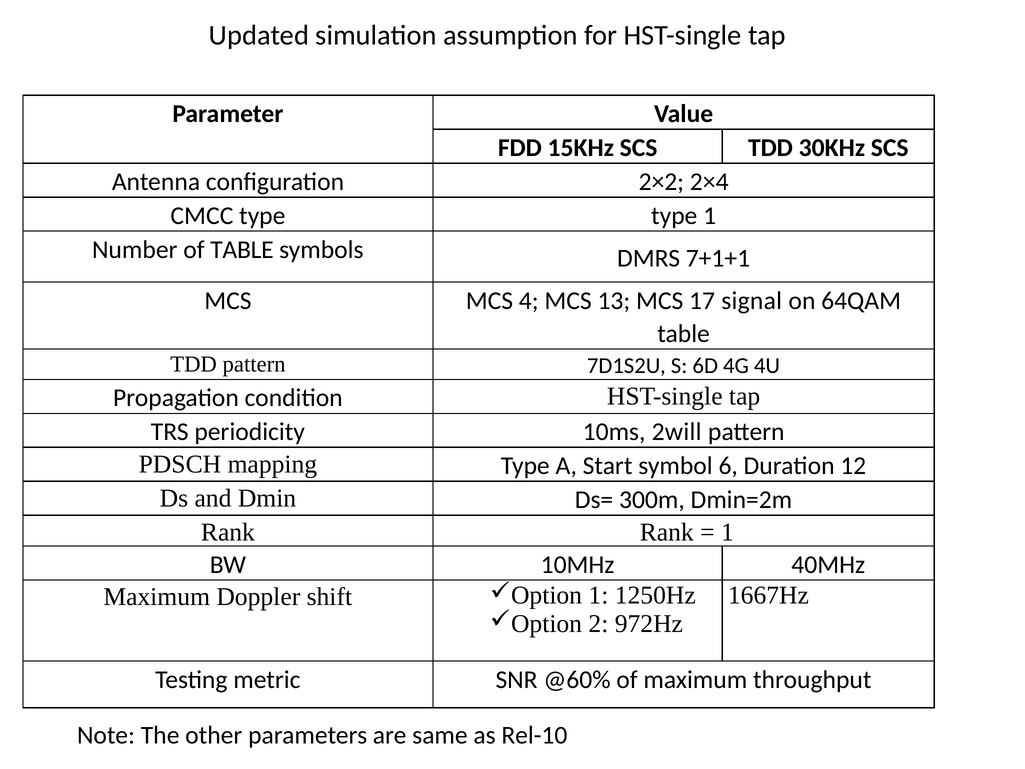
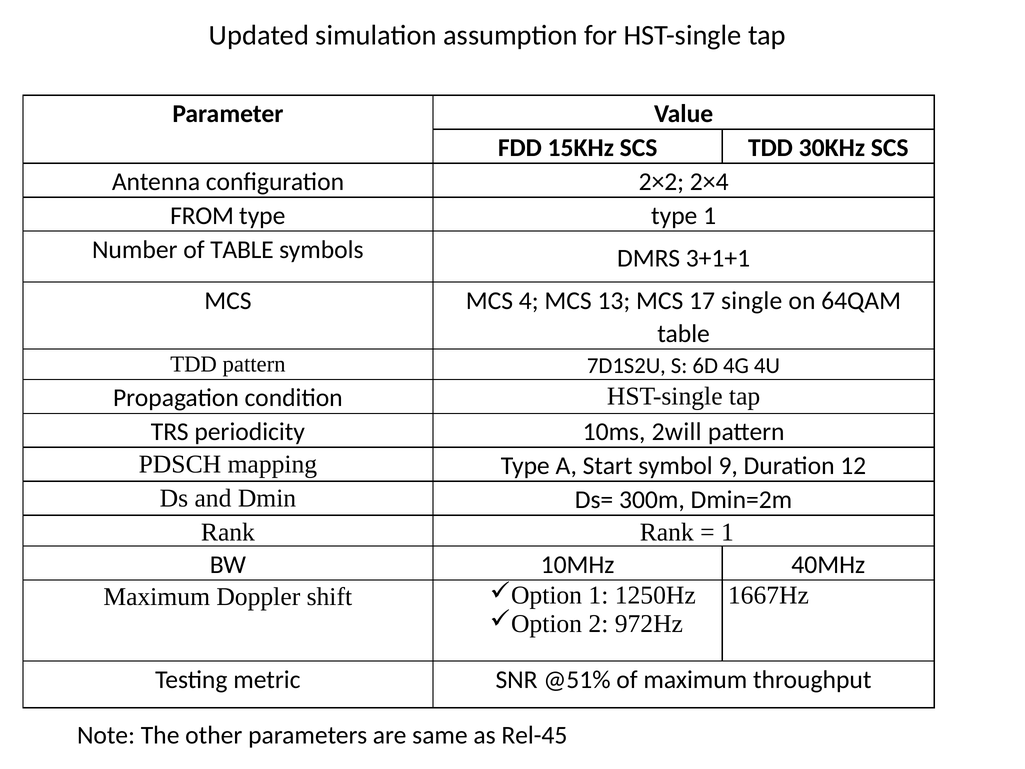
CMCC: CMCC -> FROM
7+1+1: 7+1+1 -> 3+1+1
signal: signal -> single
6: 6 -> 9
@60%: @60% -> @51%
Rel-10: Rel-10 -> Rel-45
